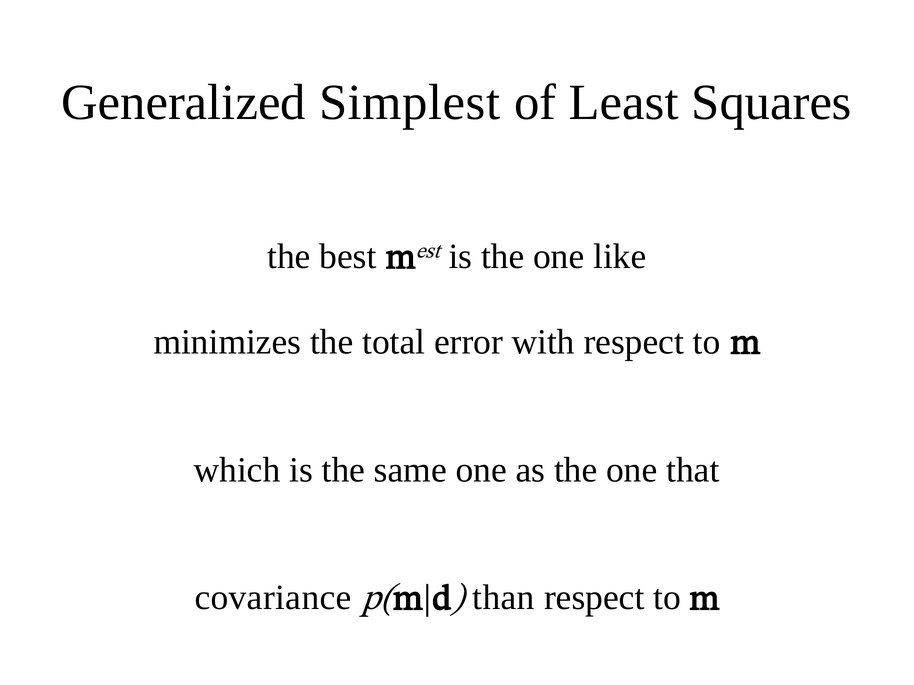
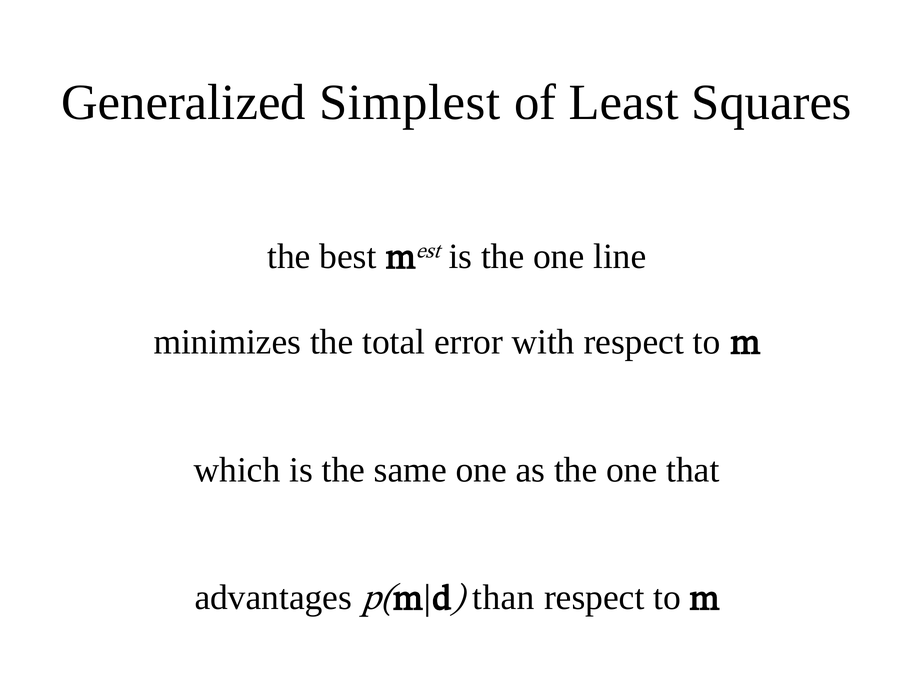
like: like -> line
covariance: covariance -> advantages
